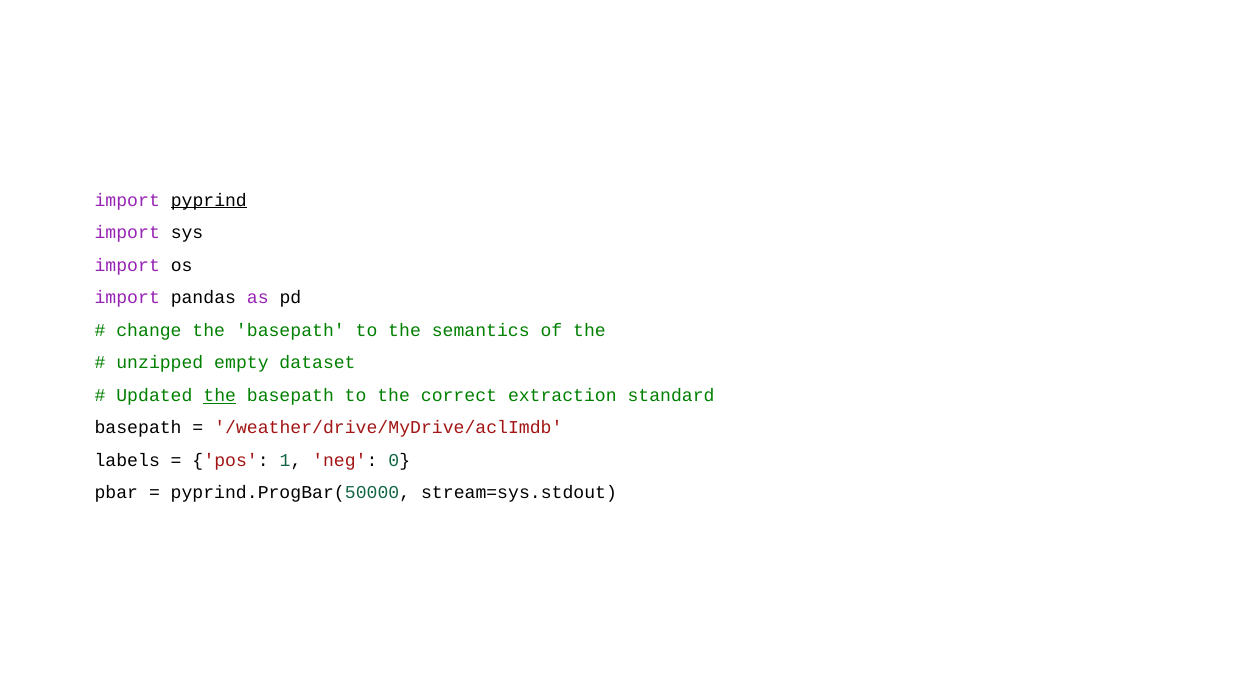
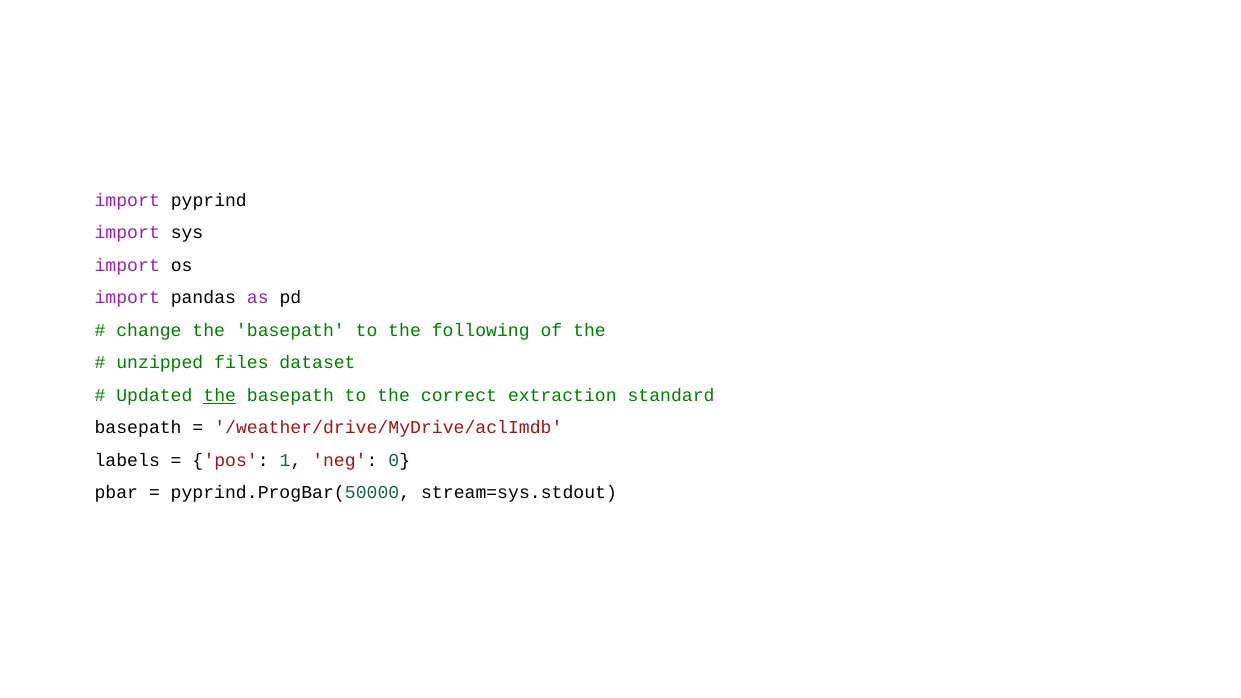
pyprind underline: present -> none
semantics: semantics -> following
empty: empty -> files
